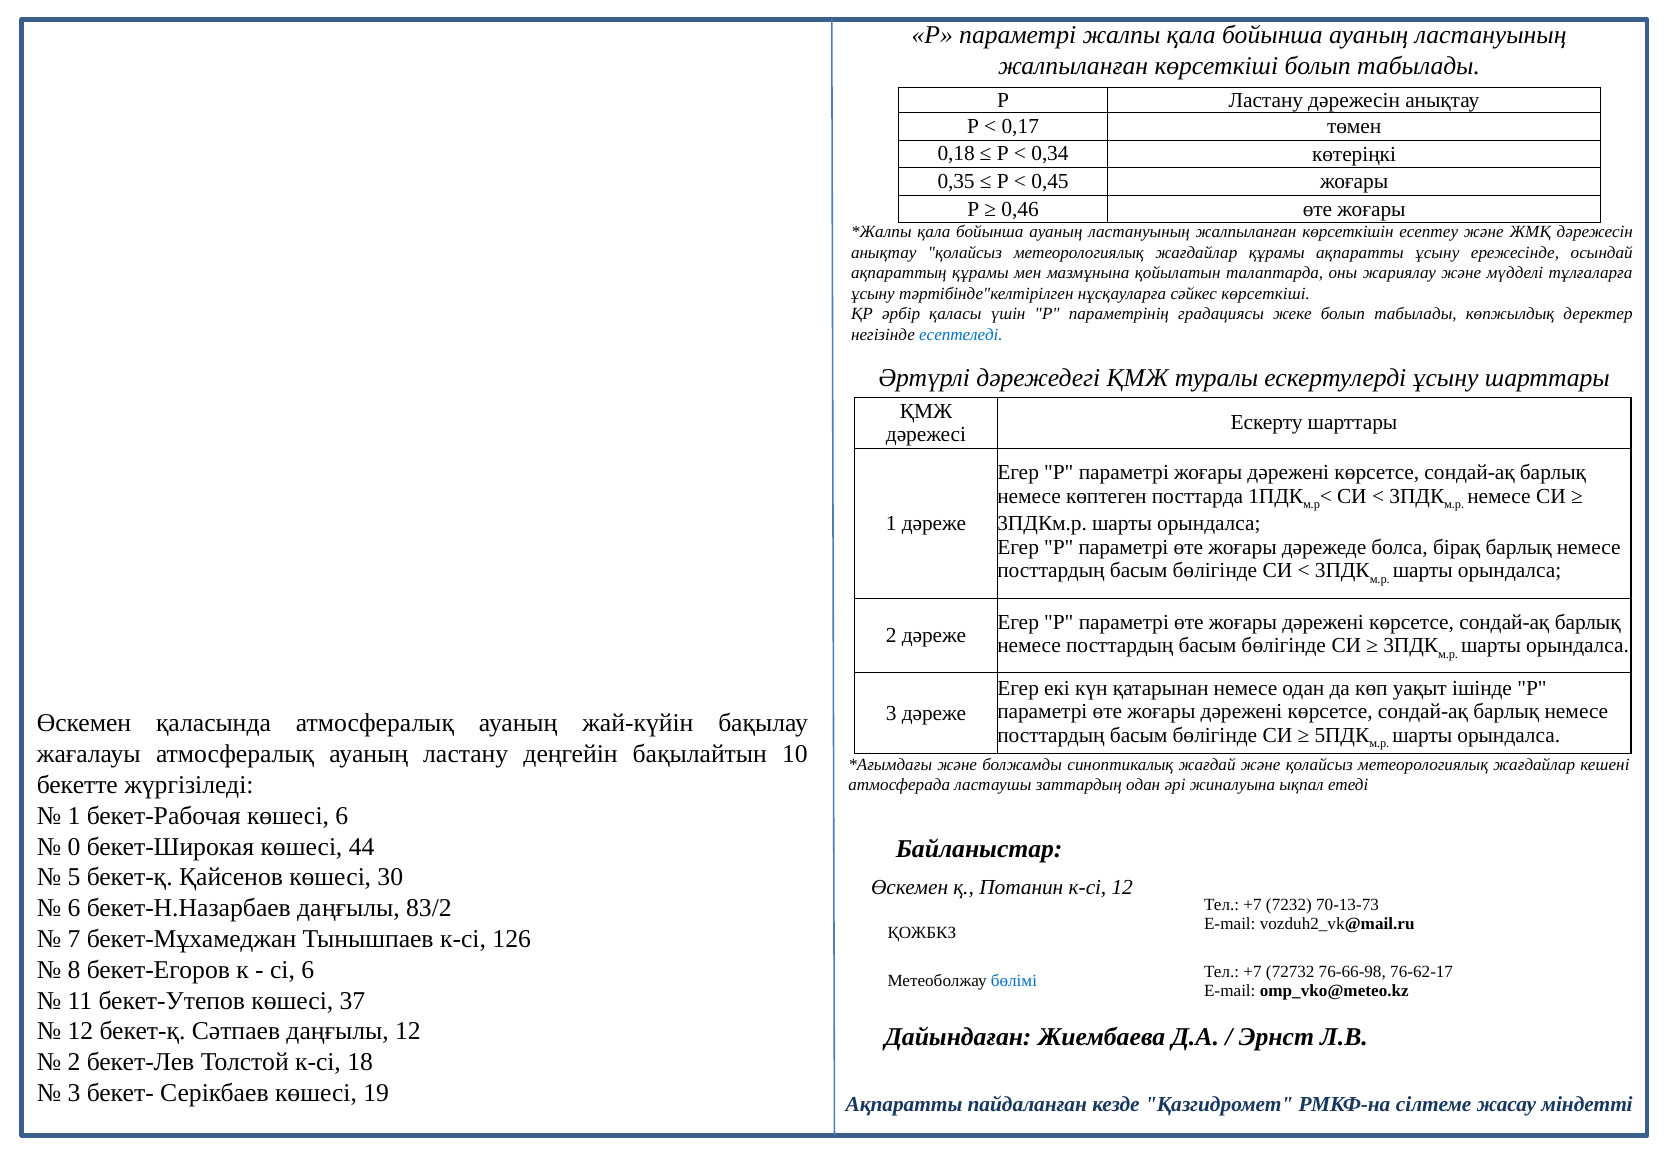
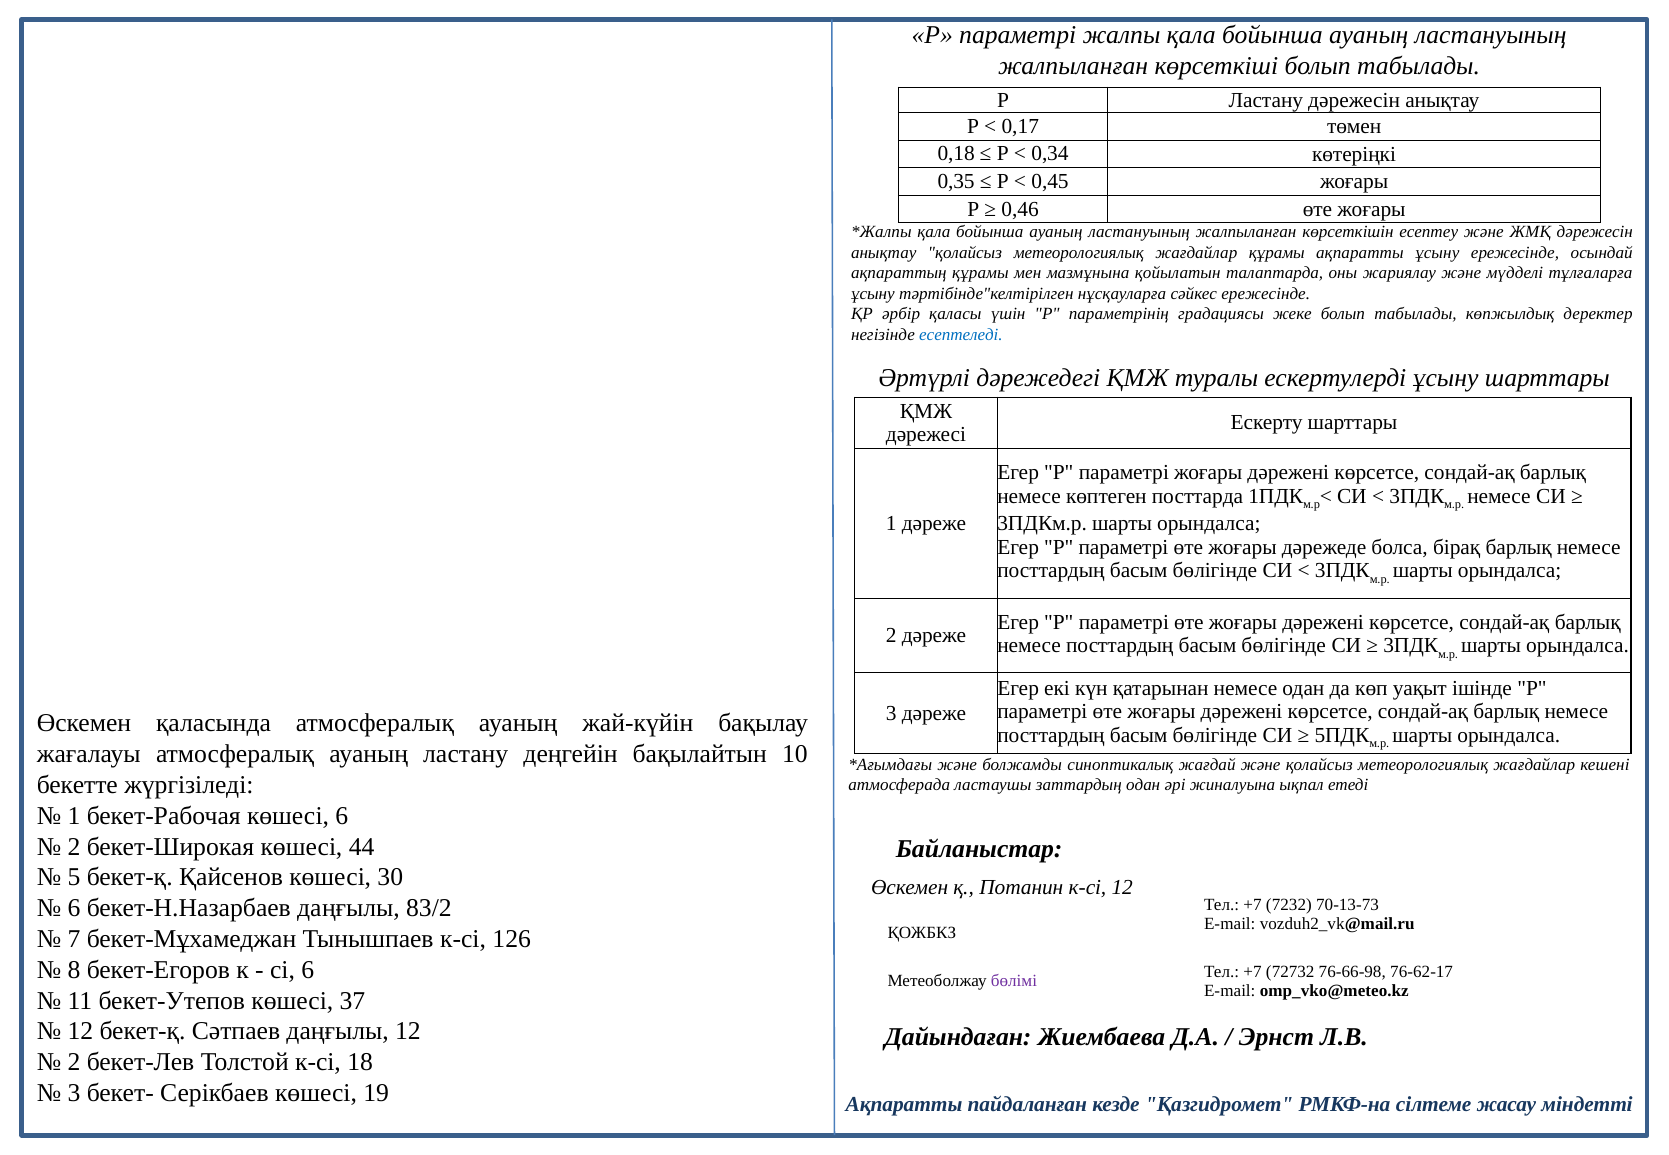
сәйкес көрсеткіші: көрсеткіші -> ережесінде
0 at (74, 847): 0 -> 2
бөлімі colour: blue -> purple
